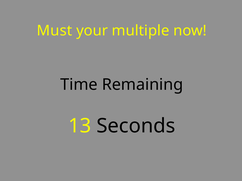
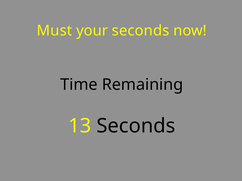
your multiple: multiple -> seconds
